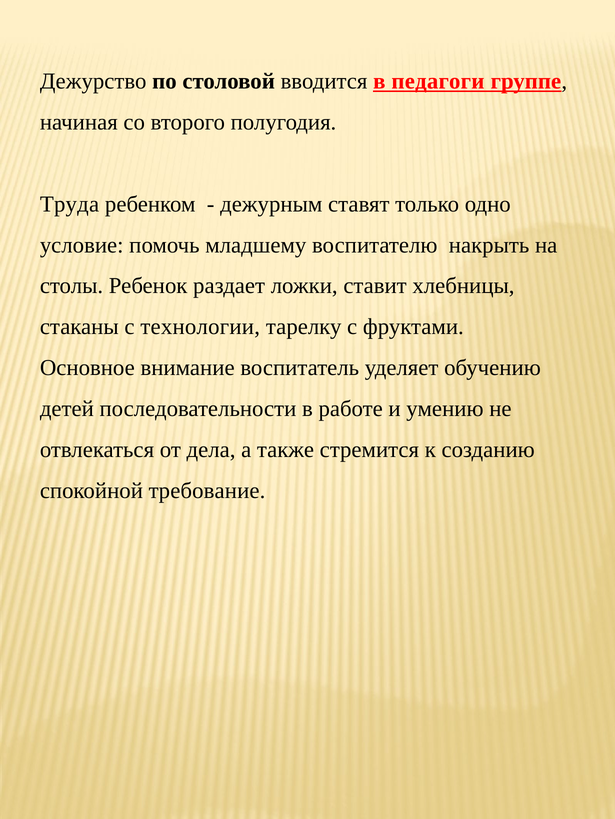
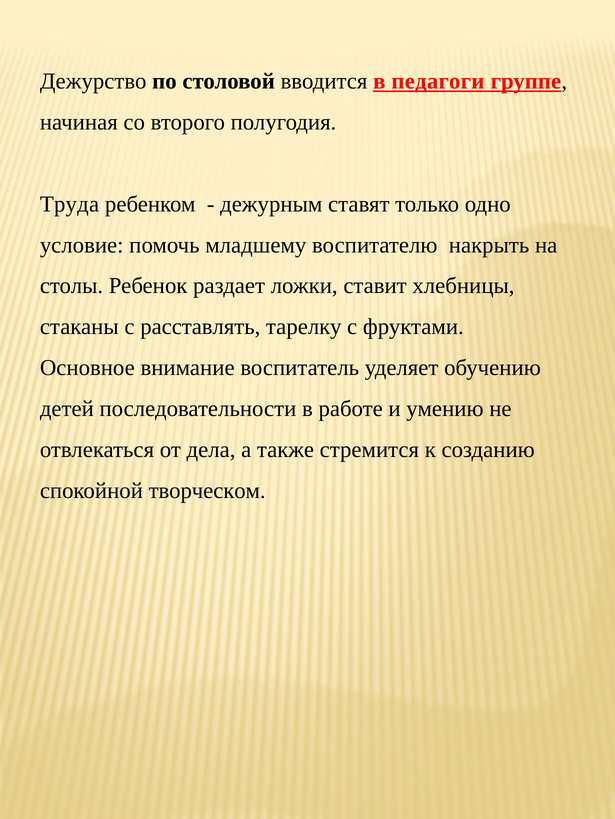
технологии: технологии -> расставлять
требование: требование -> творческом
